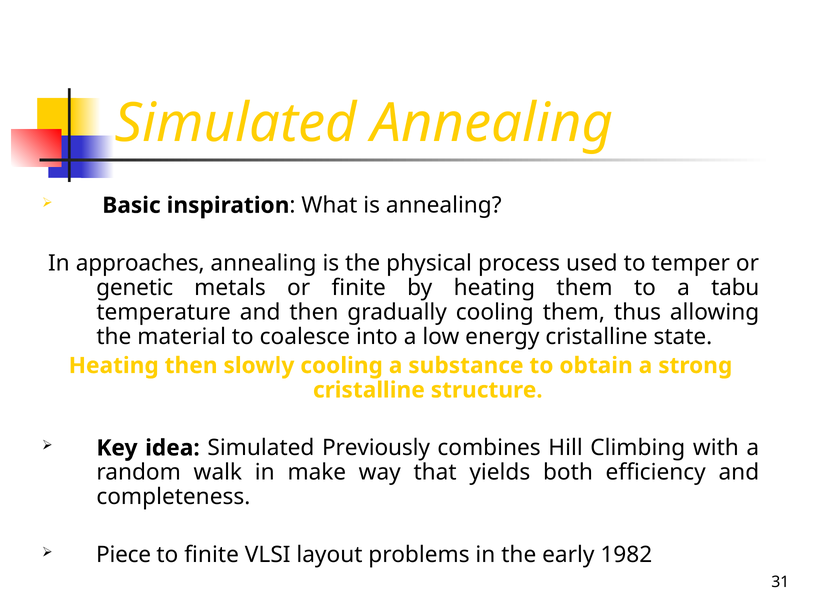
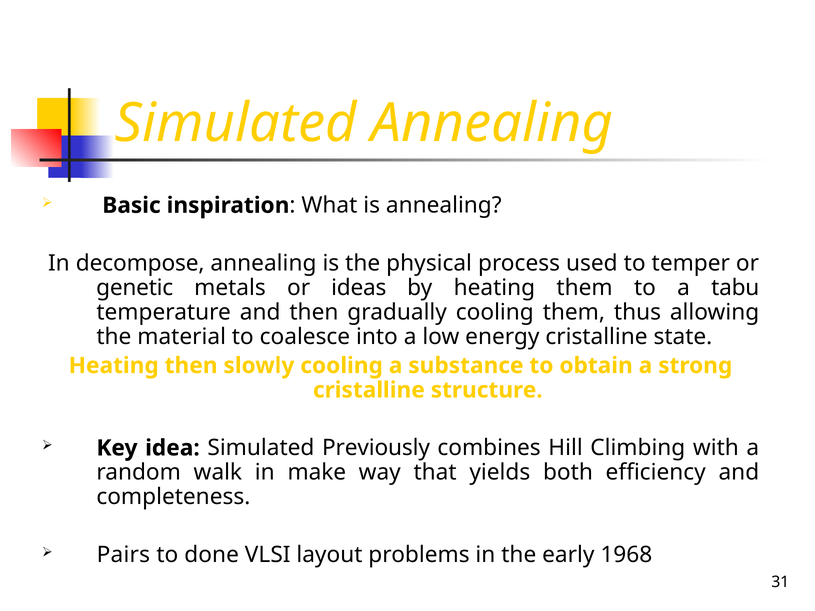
approaches: approaches -> decompose
or finite: finite -> ideas
Piece: Piece -> Pairs
to finite: finite -> done
1982: 1982 -> 1968
